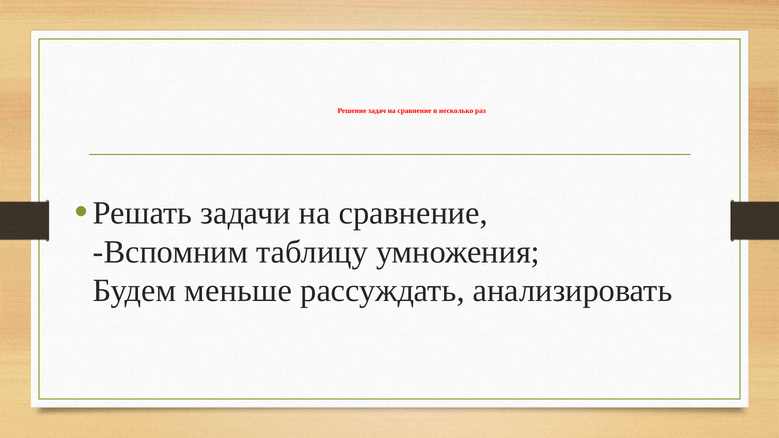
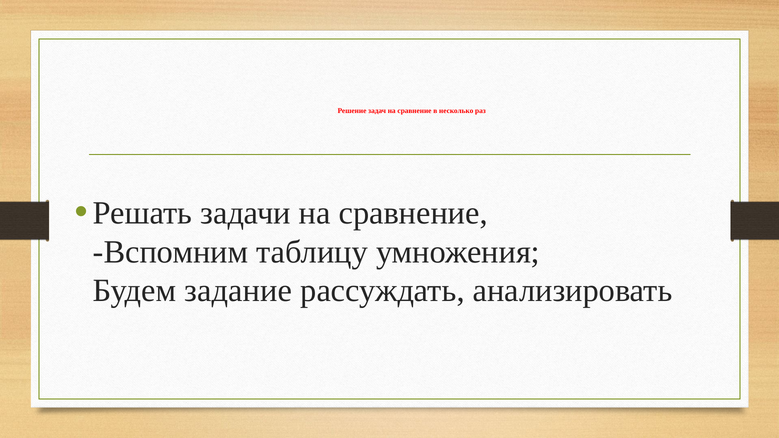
меньше: меньше -> задание
